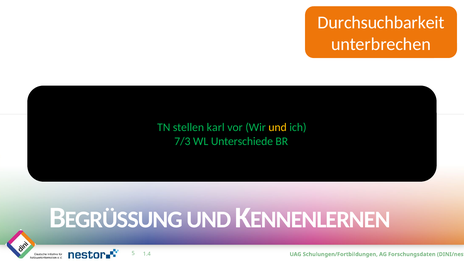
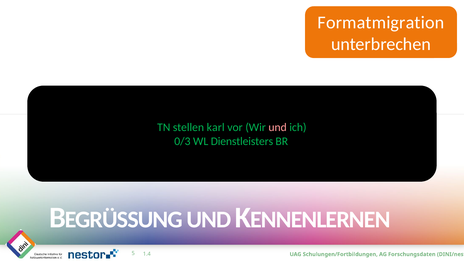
Durchsuchbarkeit: Durchsuchbarkeit -> Formatmigration
und at (278, 127) colour: yellow -> pink
7/3: 7/3 -> 0/3
Unterschiede: Unterschiede -> Dienstleisters
